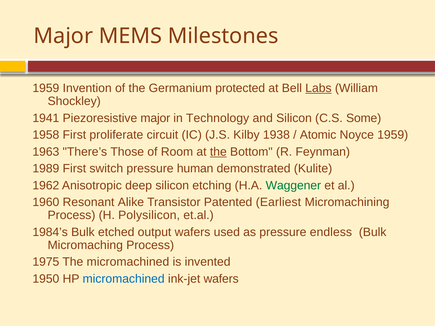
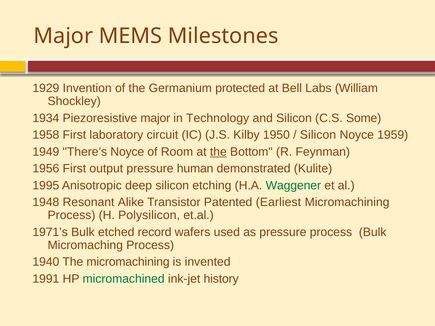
1959 at (46, 88): 1959 -> 1929
Labs underline: present -> none
1941: 1941 -> 1934
proliferate: proliferate -> laboratory
1938: 1938 -> 1950
Atomic at (318, 135): Atomic -> Silicon
1963: 1963 -> 1949
There’s Those: Those -> Noyce
1989: 1989 -> 1956
switch: switch -> output
1962: 1962 -> 1995
1960: 1960 -> 1948
1984’s: 1984’s -> 1971’s
output: output -> record
pressure endless: endless -> process
1975: 1975 -> 1940
The micromachined: micromachined -> micromachining
1950: 1950 -> 1991
micromachined at (124, 279) colour: blue -> green
ink-jet wafers: wafers -> history
